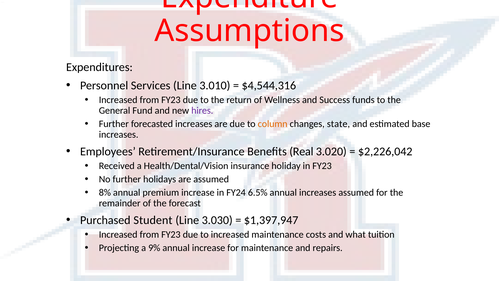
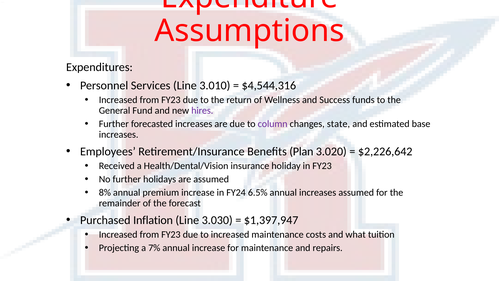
column colour: orange -> purple
Real: Real -> Plan
$2,226,042: $2,226,042 -> $2,226,642
Student: Student -> Inflation
9%: 9% -> 7%
